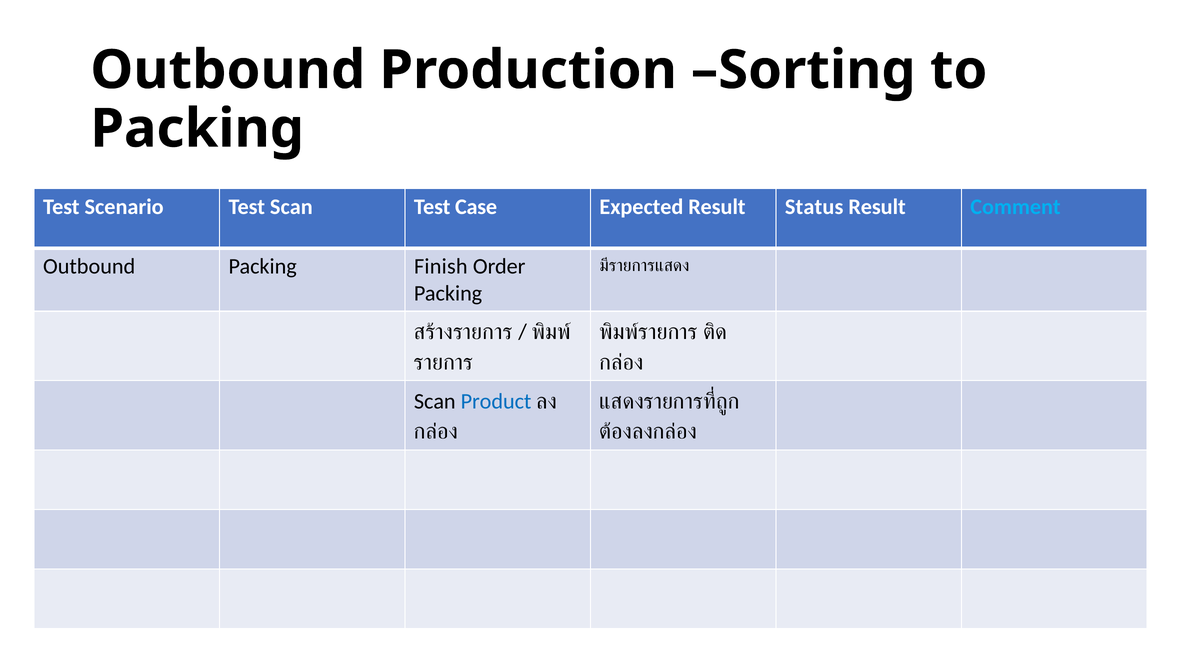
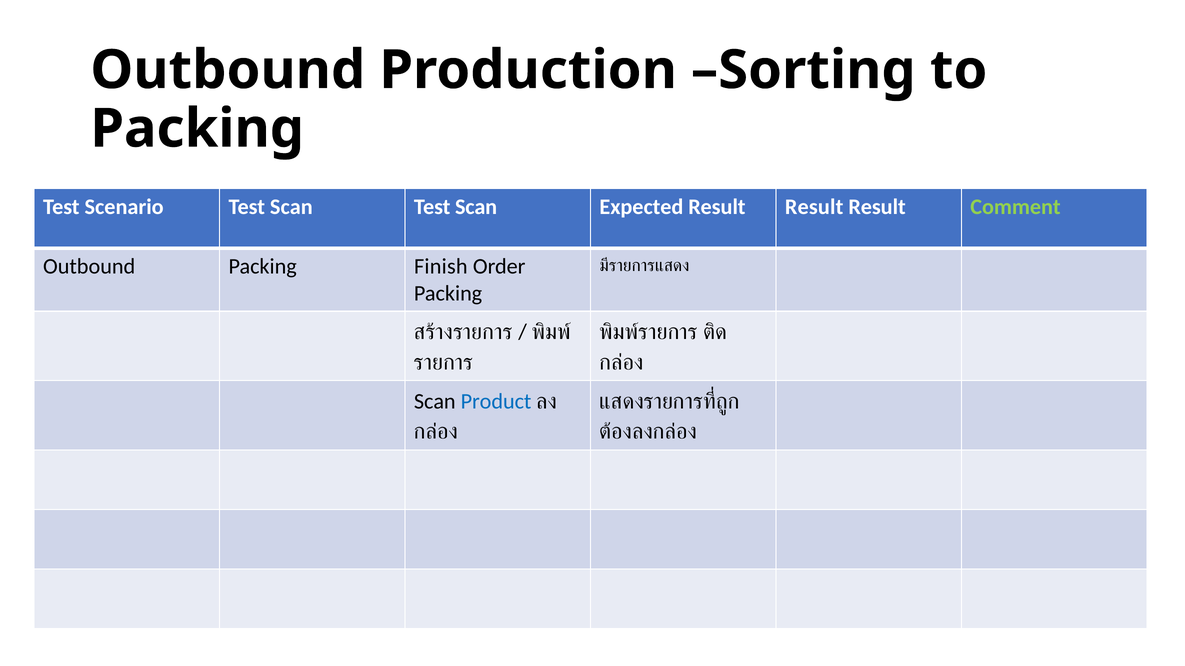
Case at (476, 207): Case -> Scan
Expected Result Status: Status -> Result
Comment colour: light blue -> light green
